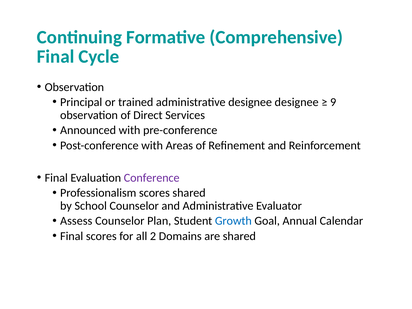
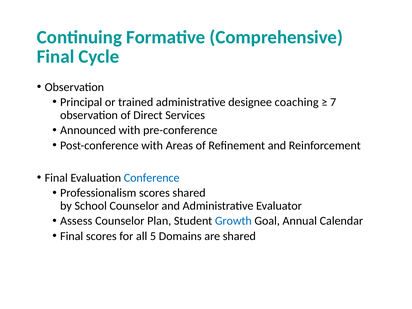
designee designee: designee -> coaching
9: 9 -> 7
Conference colour: purple -> blue
2: 2 -> 5
